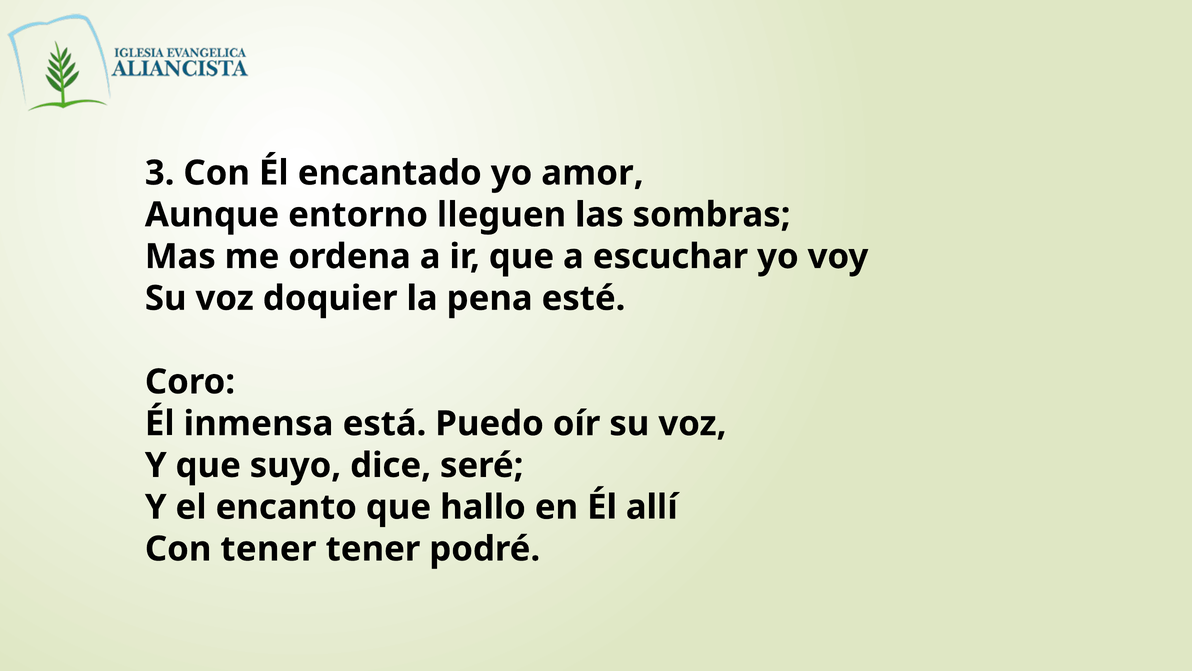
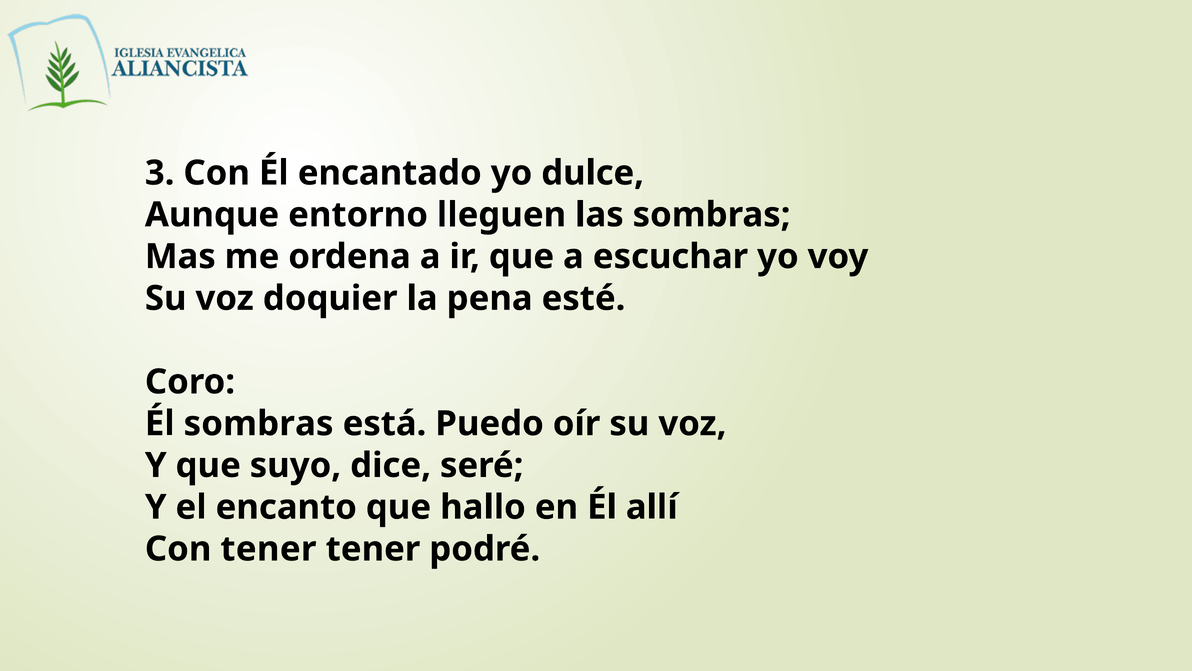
amor: amor -> dulce
Él inmensa: inmensa -> sombras
